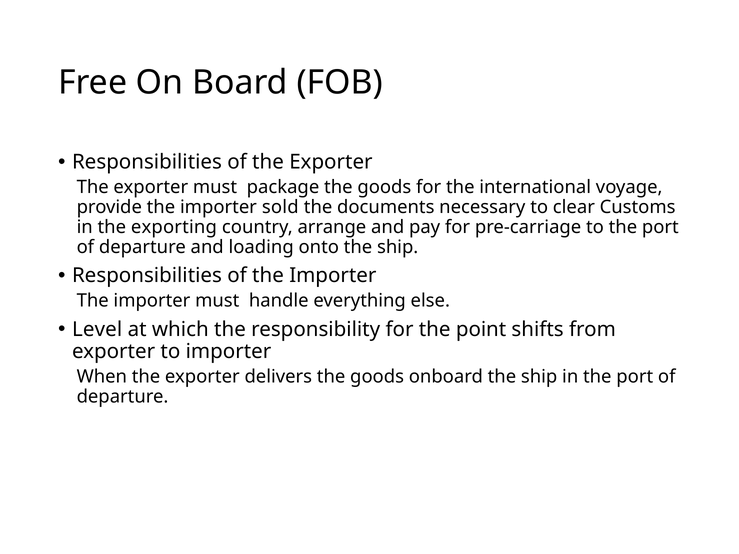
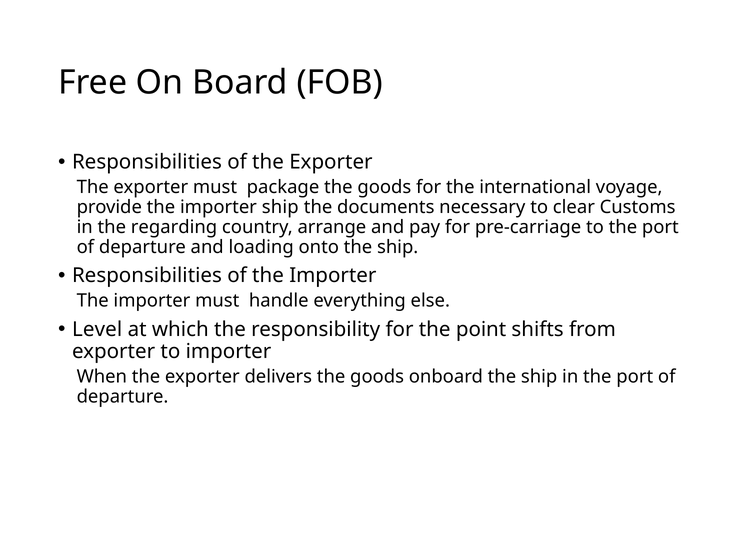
importer sold: sold -> ship
exporting: exporting -> regarding
